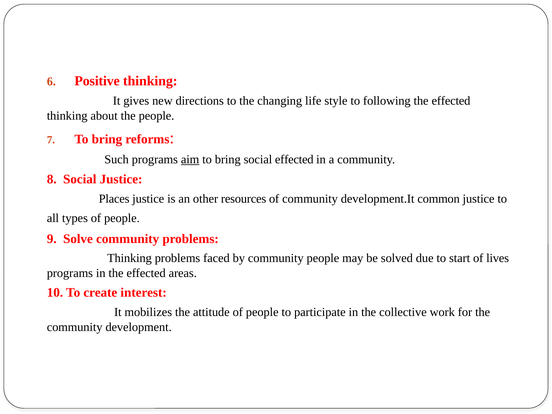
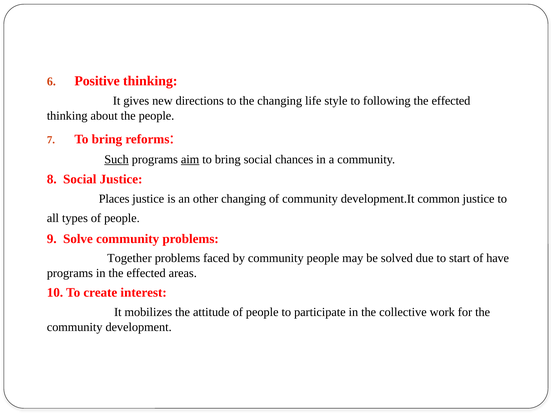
Such underline: none -> present
social effected: effected -> chances
other resources: resources -> changing
Thinking at (129, 258): Thinking -> Together
lives: lives -> have
